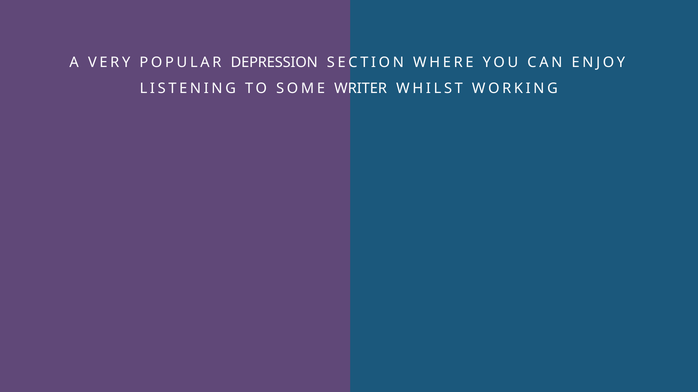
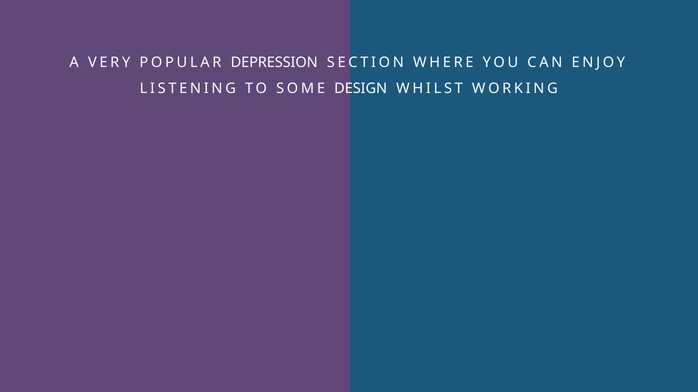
WRITER: WRITER -> DESIGN
